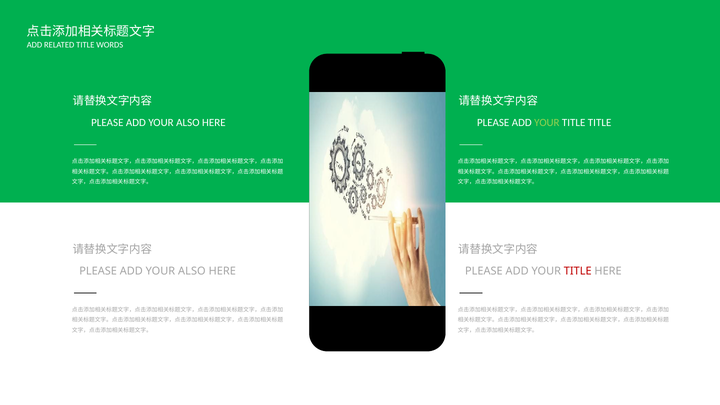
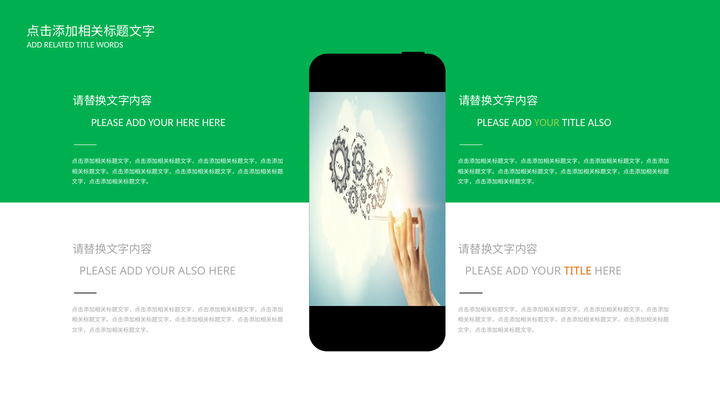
ALSO at (188, 123): ALSO -> HERE
TITLE TITLE: TITLE -> ALSO
TITLE at (578, 271) colour: red -> orange
